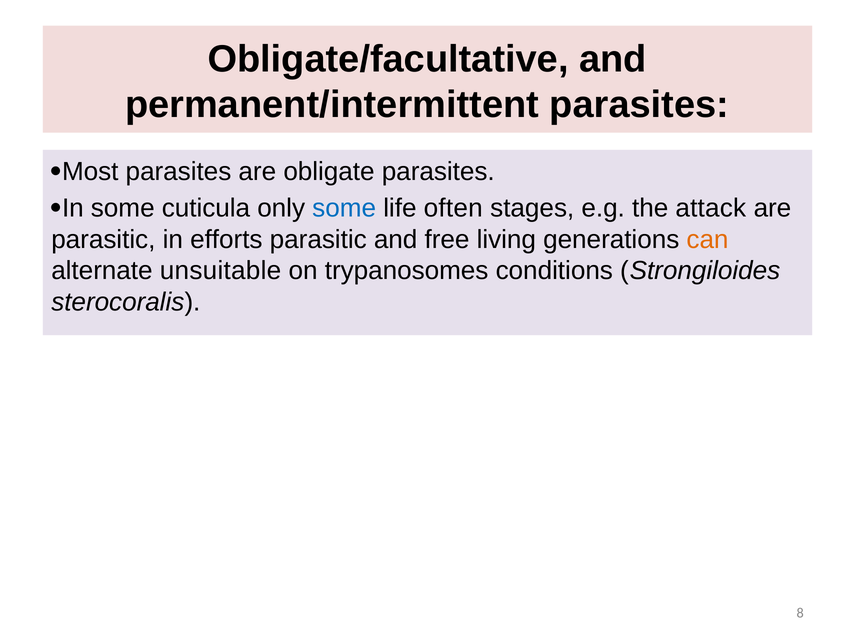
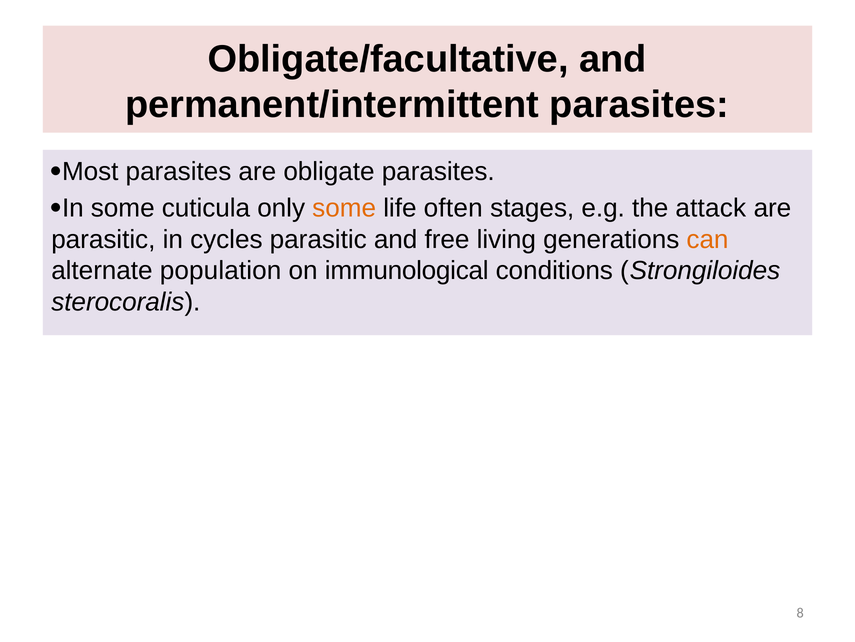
some at (344, 208) colour: blue -> orange
efforts: efforts -> cycles
unsuitable: unsuitable -> population
trypanosomes: trypanosomes -> immunological
